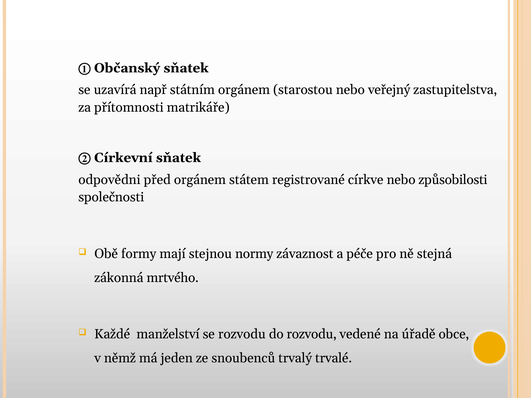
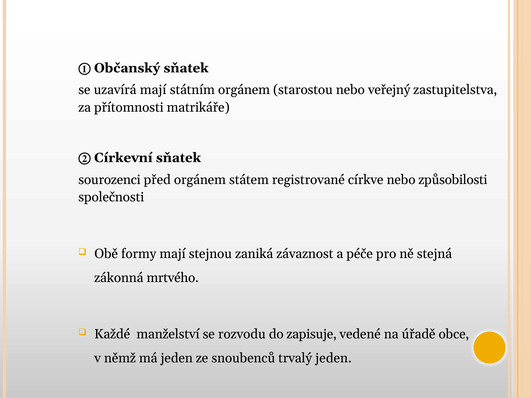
uzavírá např: např -> mají
odpovědni: odpovědni -> sourozenci
normy: normy -> zaniká
do rozvodu: rozvodu -> zapisuje
trvalý trvalé: trvalé -> jeden
